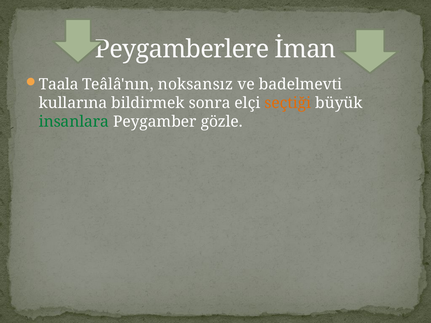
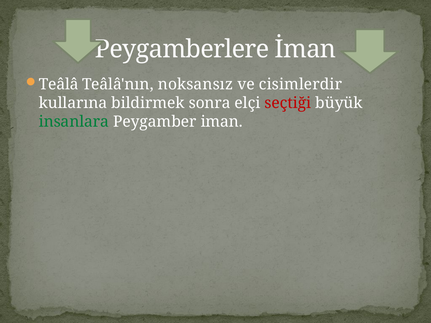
Taala: Taala -> Teâlâ
badelmevti: badelmevti -> cisimlerdir
seçtiği colour: orange -> red
gözle: gözle -> iman
